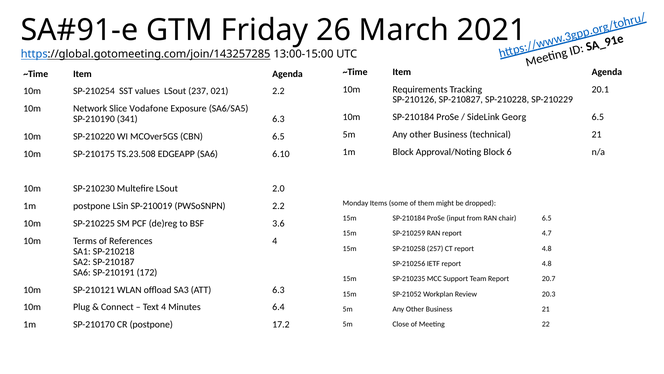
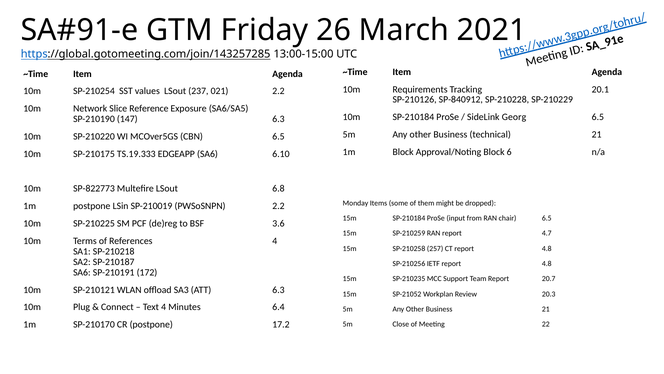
SP-210827: SP-210827 -> SP-840912
Vodafone: Vodafone -> Reference
341: 341 -> 147
TS.23.508: TS.23.508 -> TS.19.333
SP-210230: SP-210230 -> SP-822773
2.0: 2.0 -> 6.8
